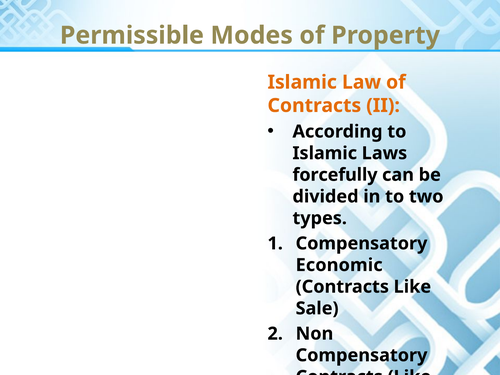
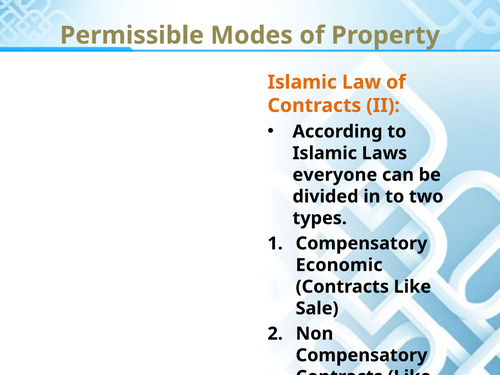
forcefully: forcefully -> everyone
